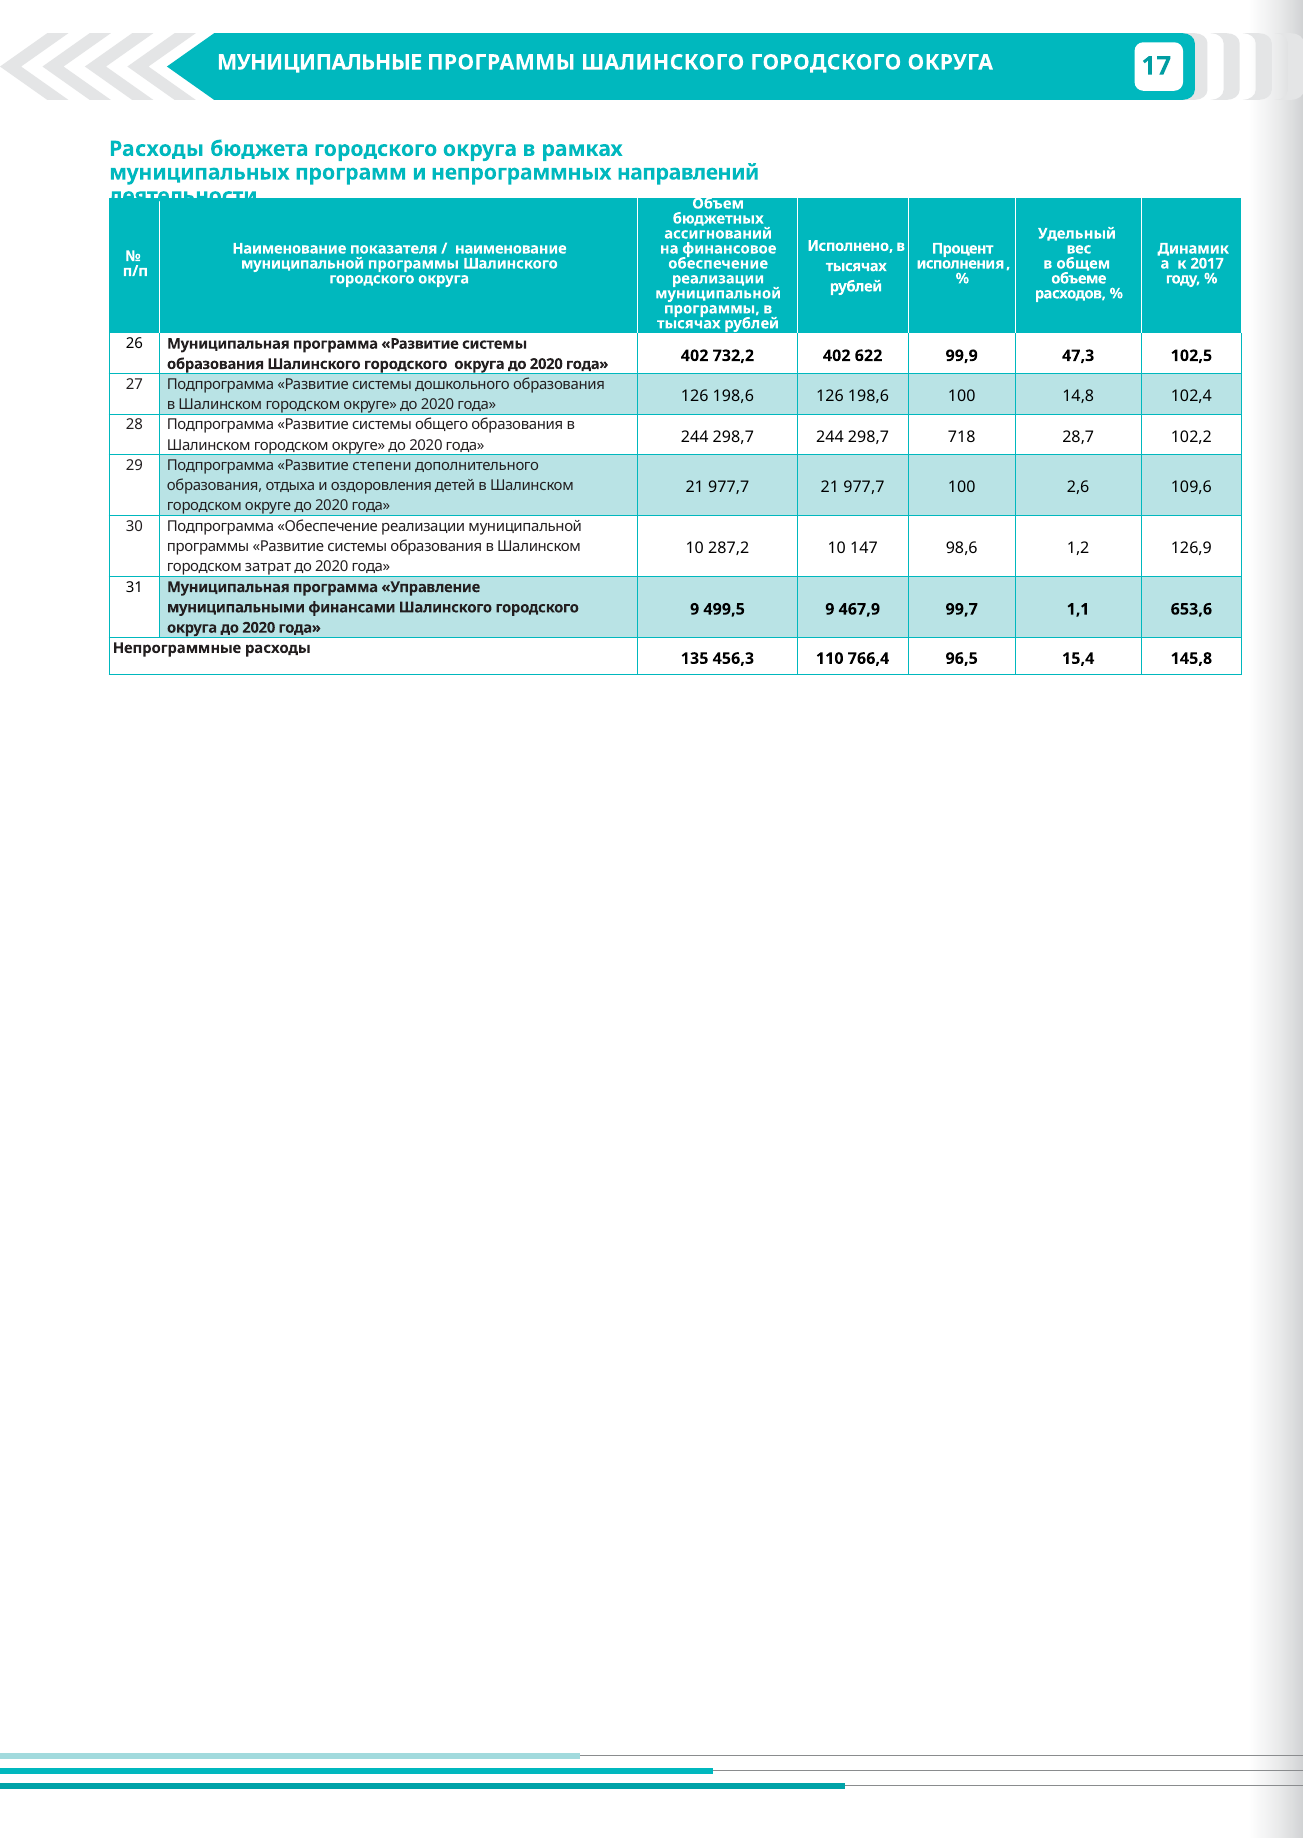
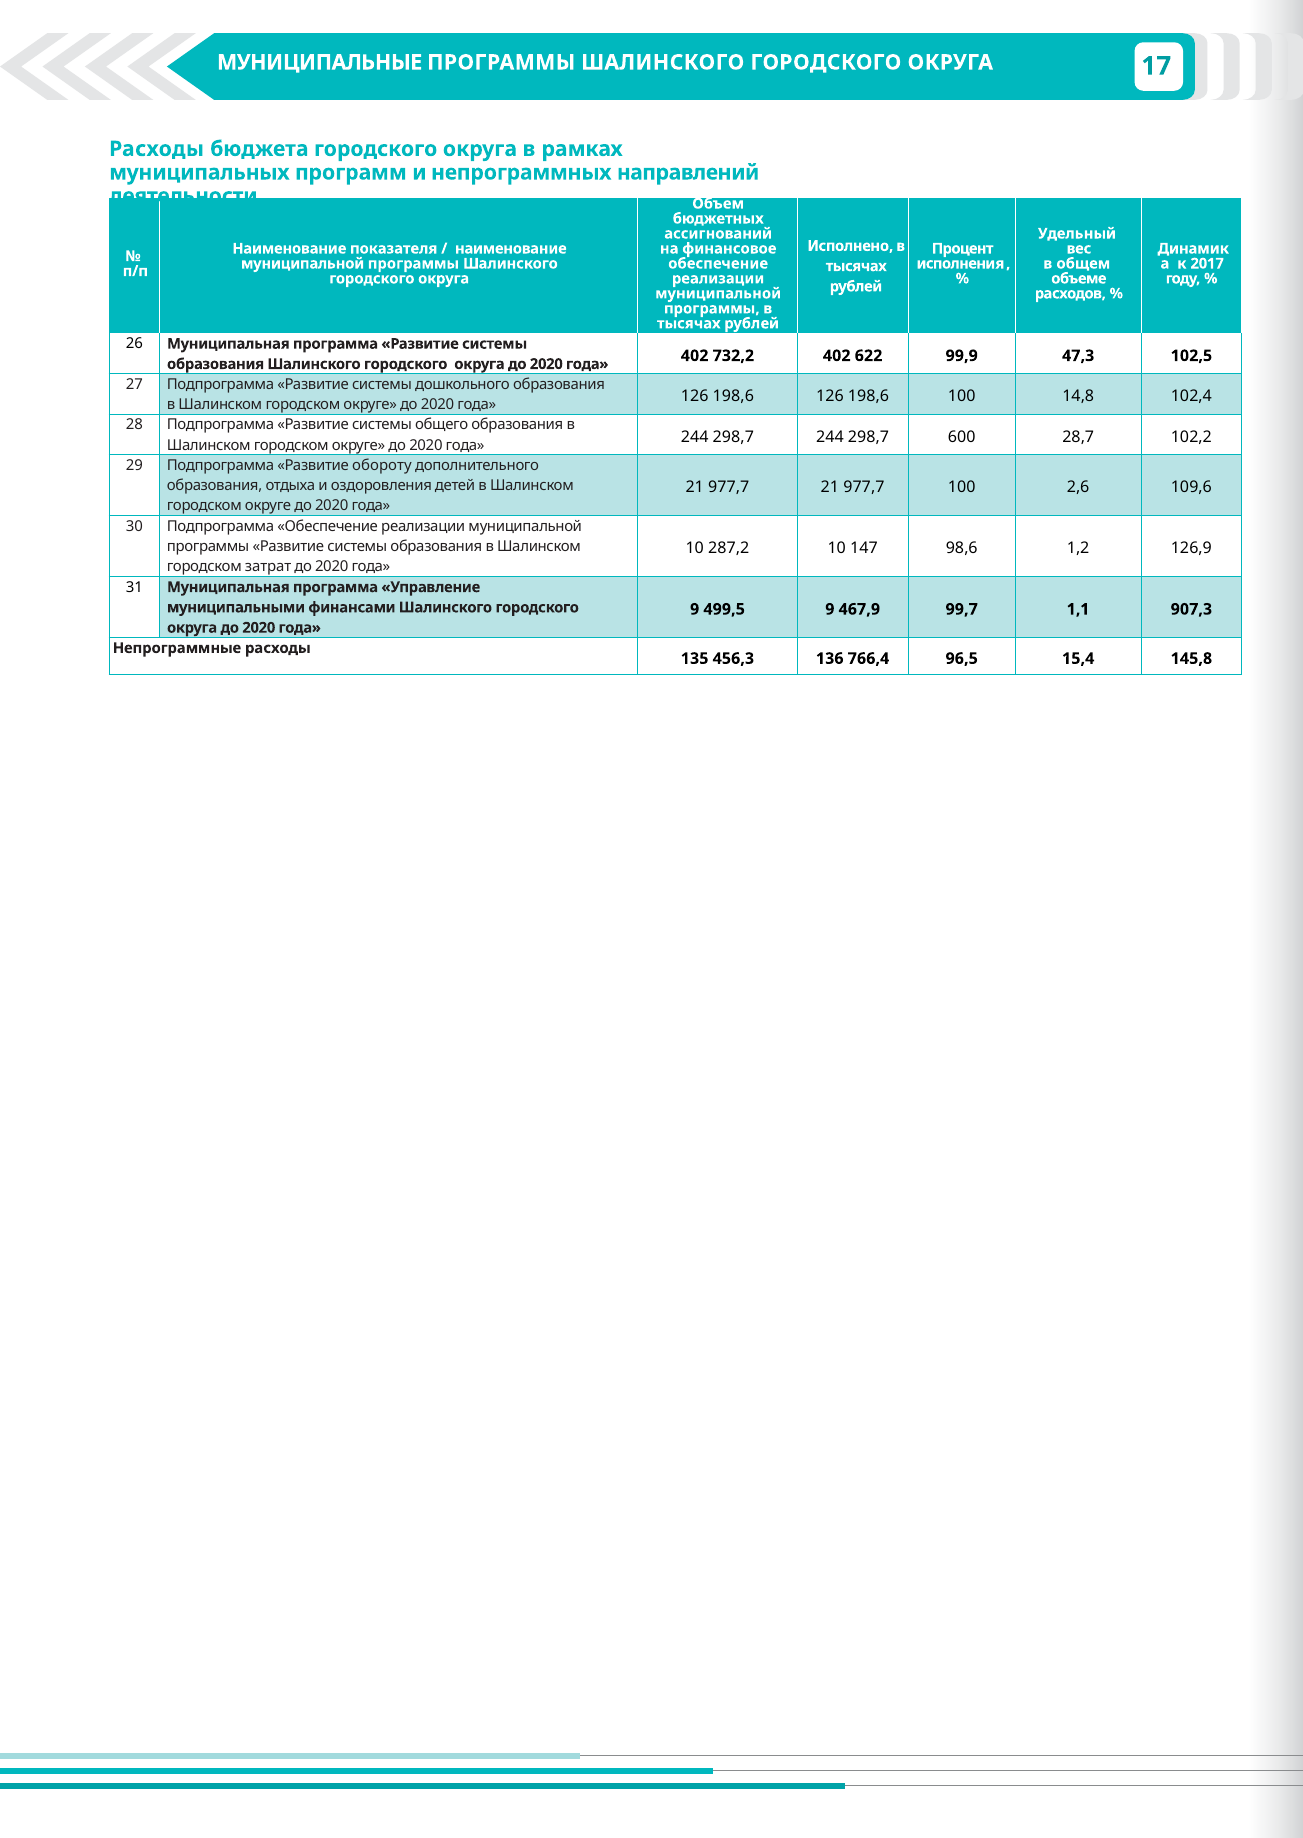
718: 718 -> 600
степени: степени -> обороту
653,6: 653,6 -> 907,3
110: 110 -> 136
